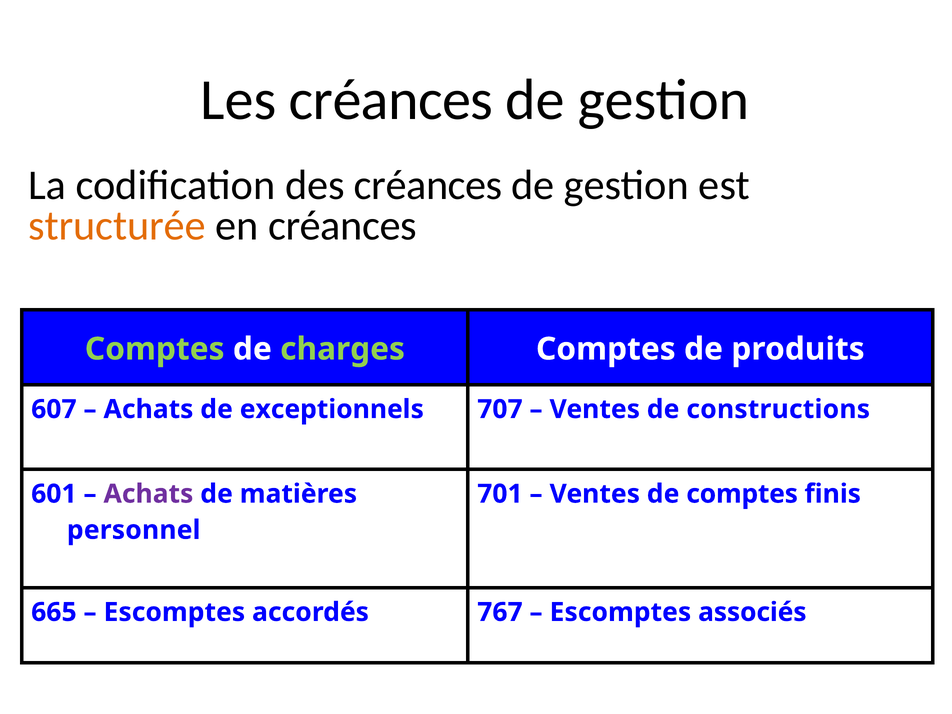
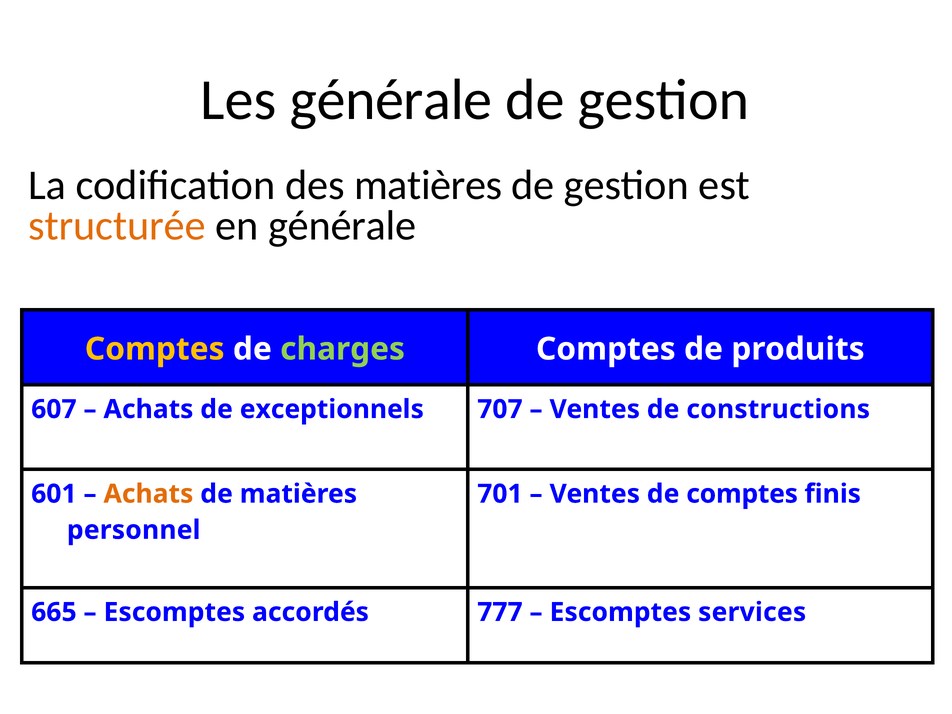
Les créances: créances -> générale
des créances: créances -> matières
en créances: créances -> générale
Comptes at (155, 349) colour: light green -> yellow
Achats at (148, 494) colour: purple -> orange
767: 767 -> 777
associés: associés -> services
